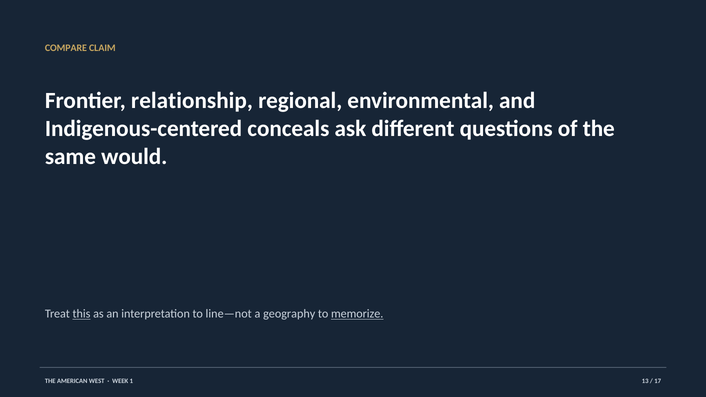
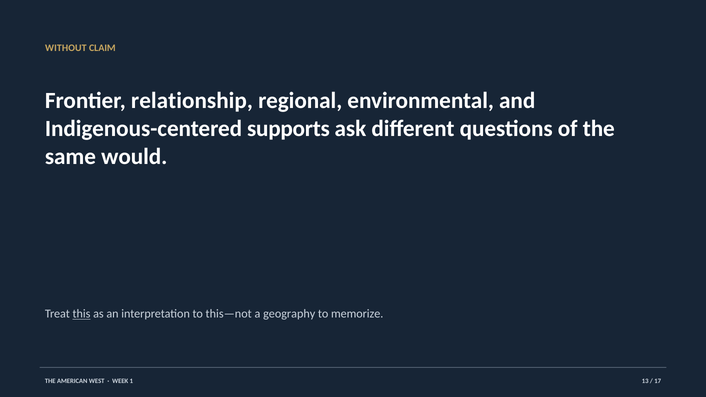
COMPARE: COMPARE -> WITHOUT
conceals: conceals -> supports
line—not: line—not -> this—not
memorize underline: present -> none
